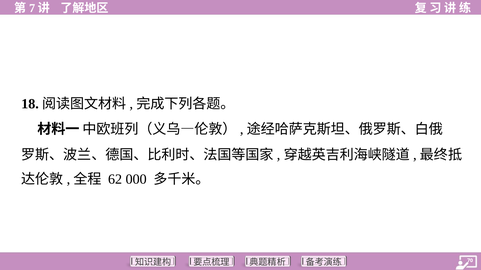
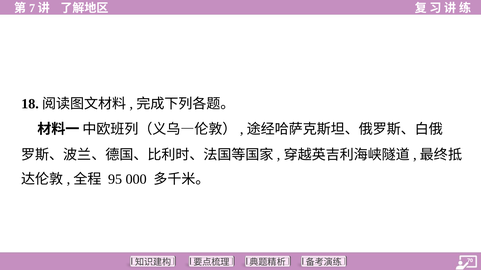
62: 62 -> 95
